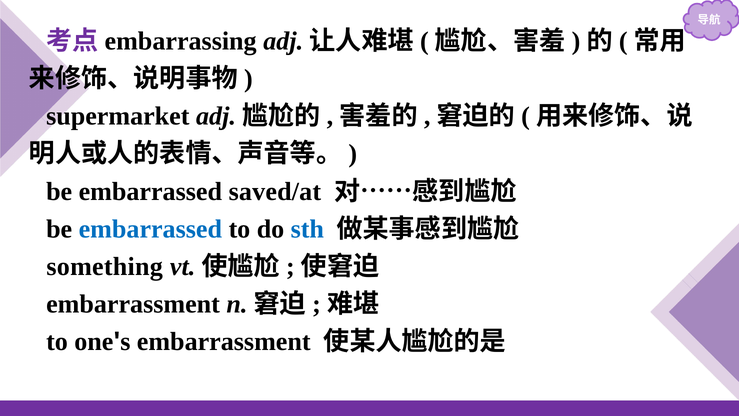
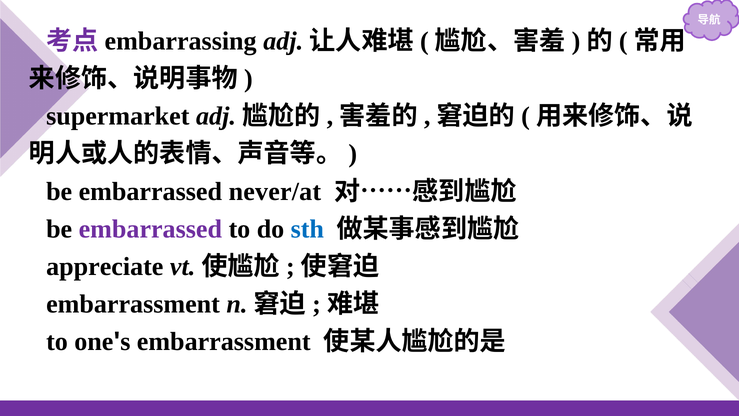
saved/at: saved/at -> never/at
embarrassed at (150, 229) colour: blue -> purple
something: something -> appreciate
